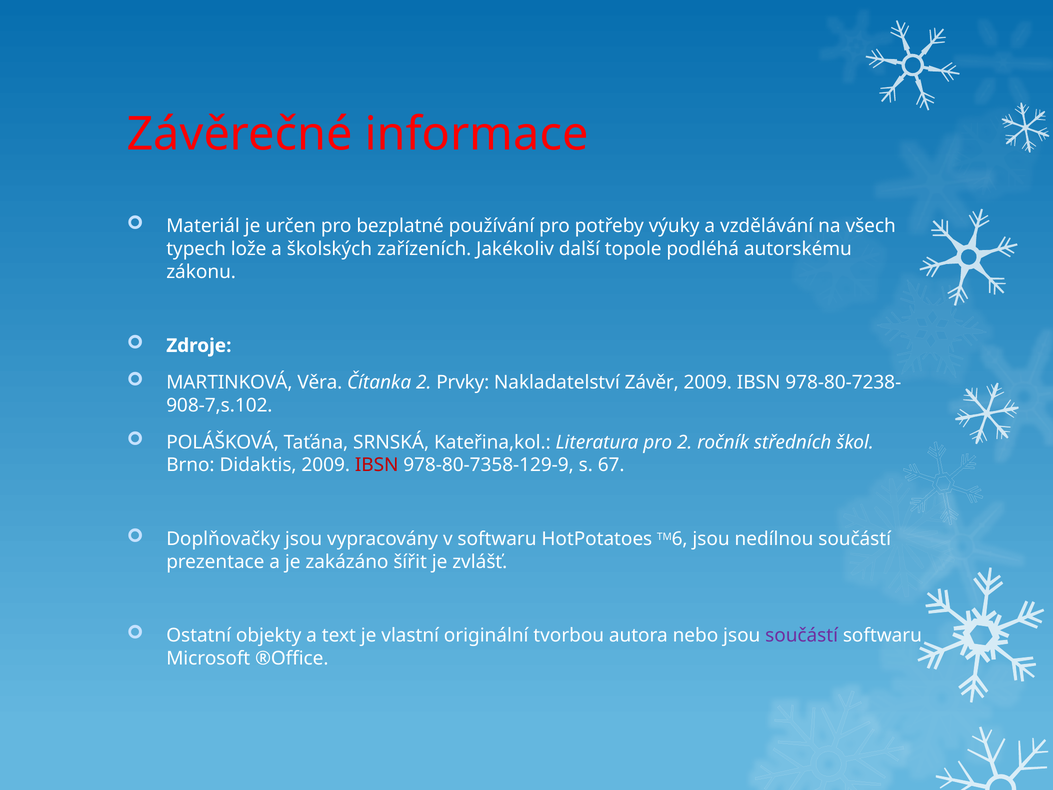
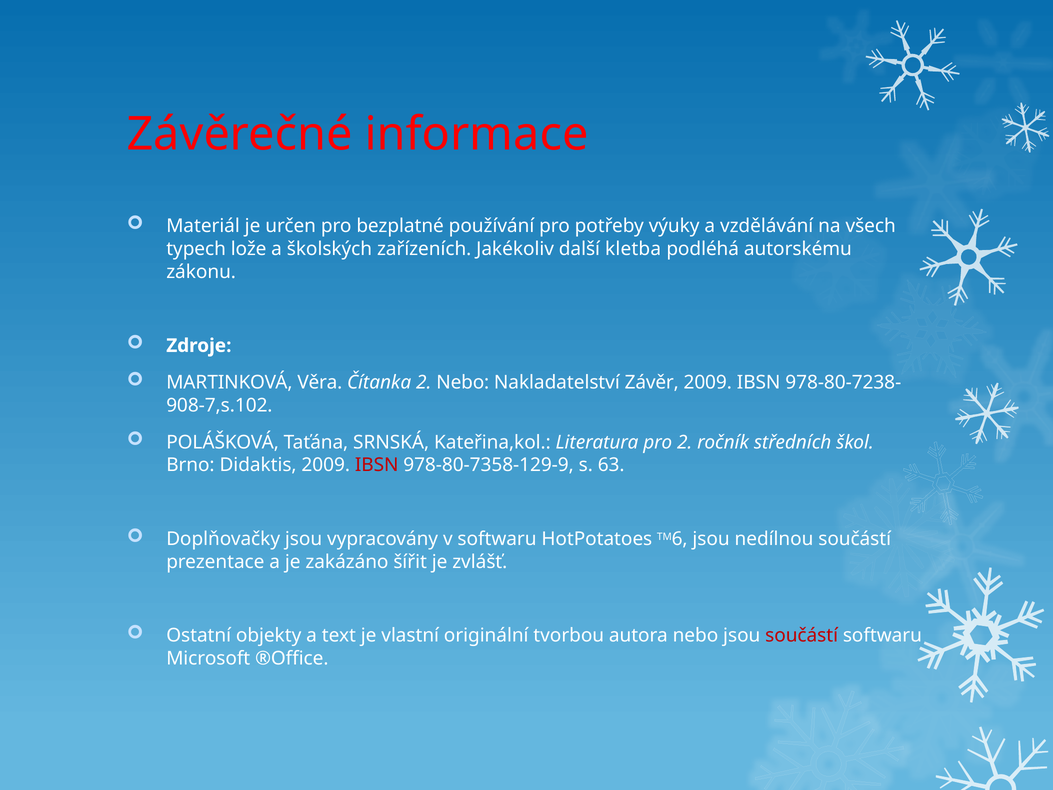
topole: topole -> kletba
2 Prvky: Prvky -> Nebo
67: 67 -> 63
součástí at (802, 635) colour: purple -> red
